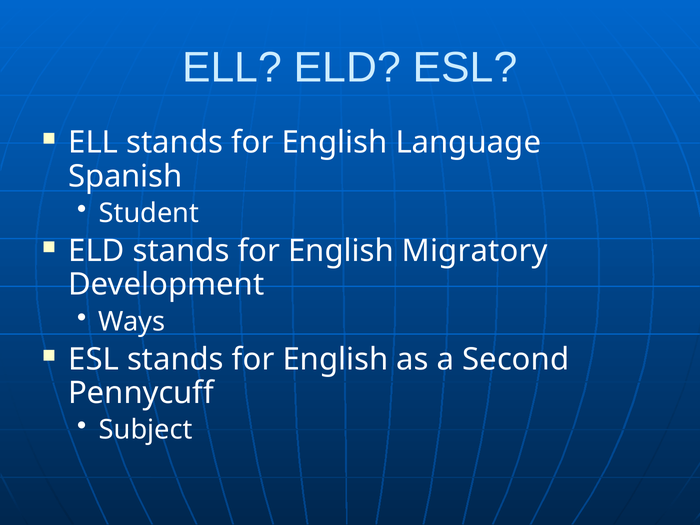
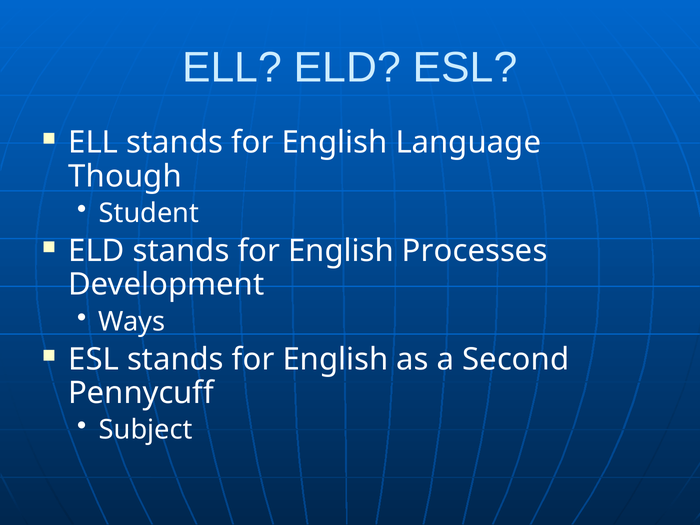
Spanish: Spanish -> Though
Migratory: Migratory -> Processes
